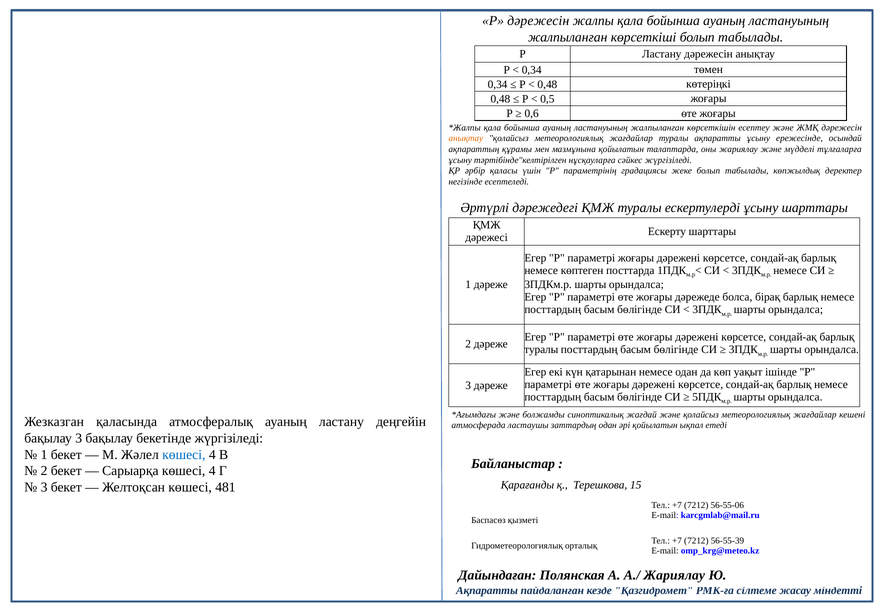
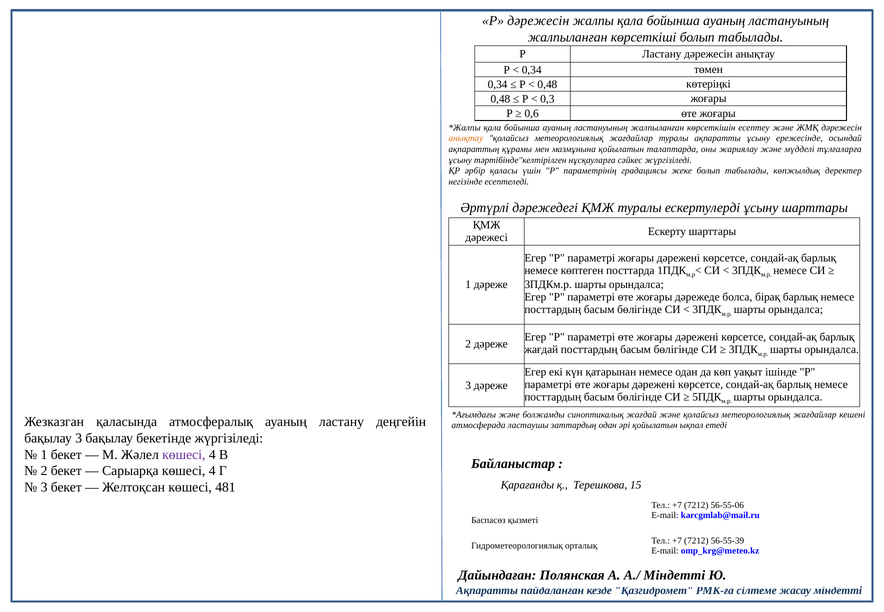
0,5: 0,5 -> 0,3
туралы at (541, 349): туралы -> жағдай
көшесі at (184, 455) colour: blue -> purple
А./ Жариялау: Жариялау -> Міндетті
